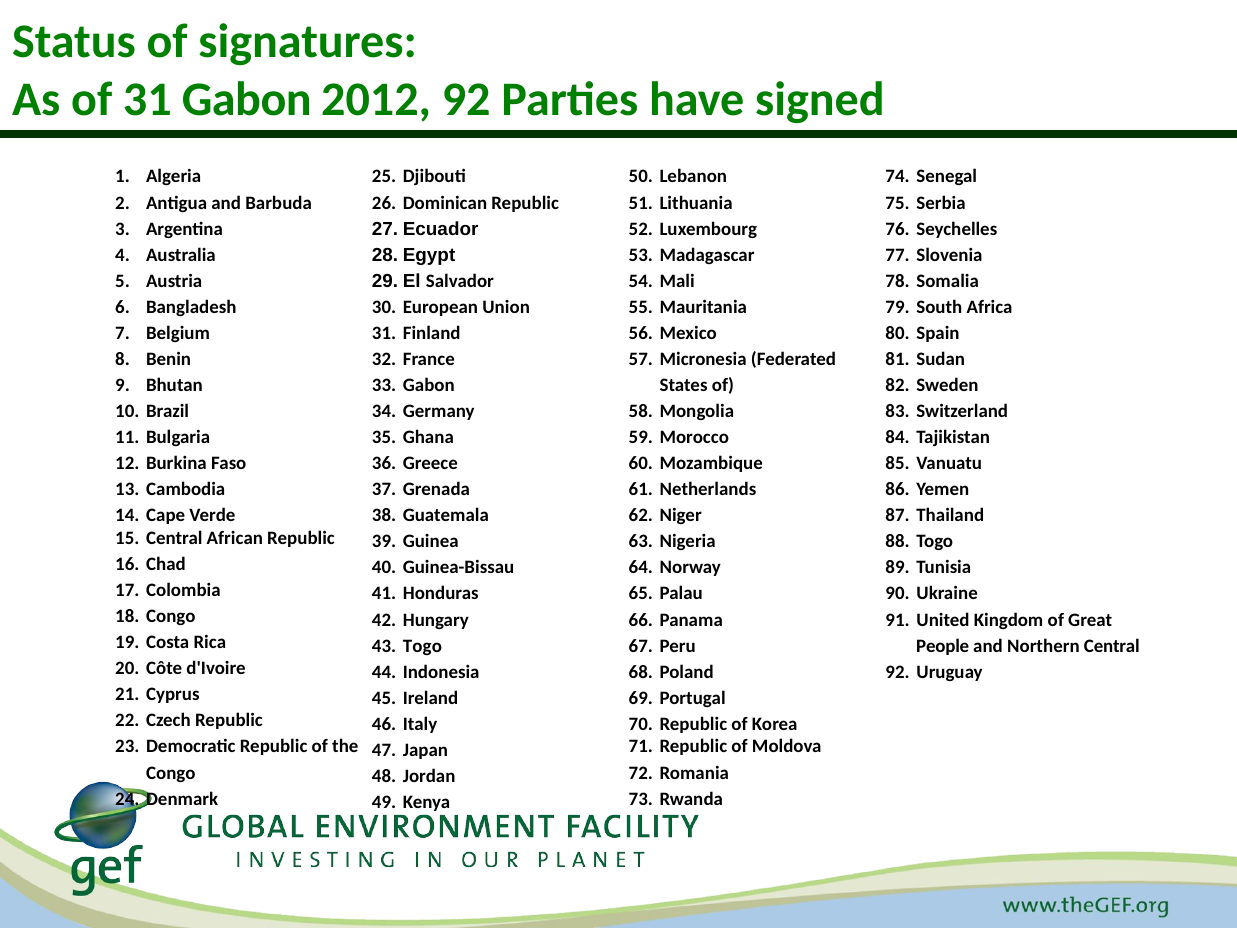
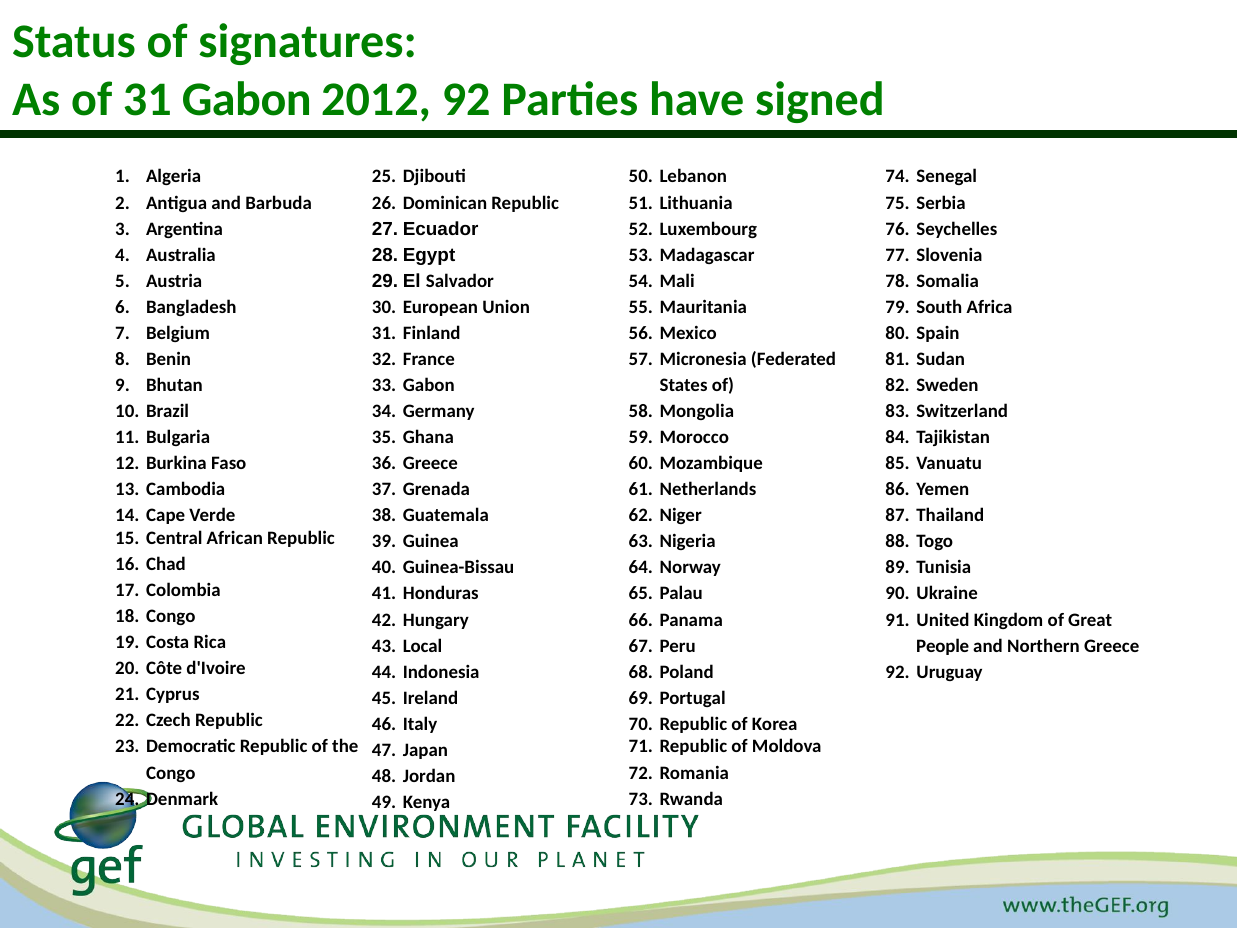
Togo at (422, 646): Togo -> Local
Northern Central: Central -> Greece
